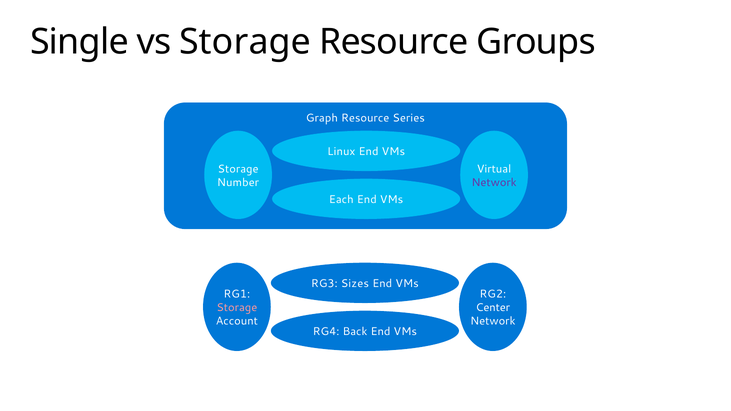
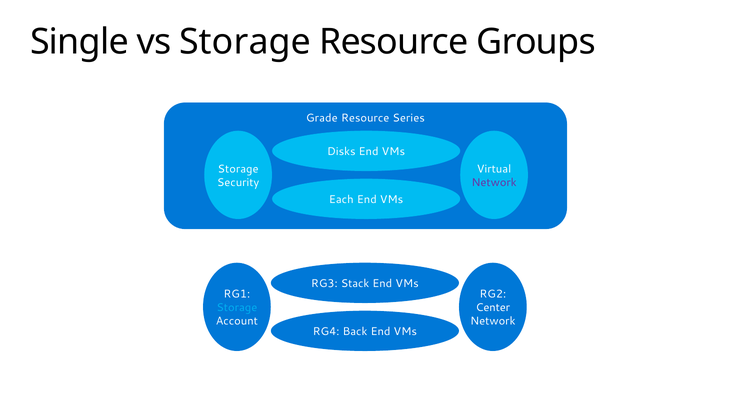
Graph: Graph -> Grade
Linux: Linux -> Disks
Number: Number -> Security
Sizes: Sizes -> Stack
Storage at (237, 308) colour: pink -> light blue
